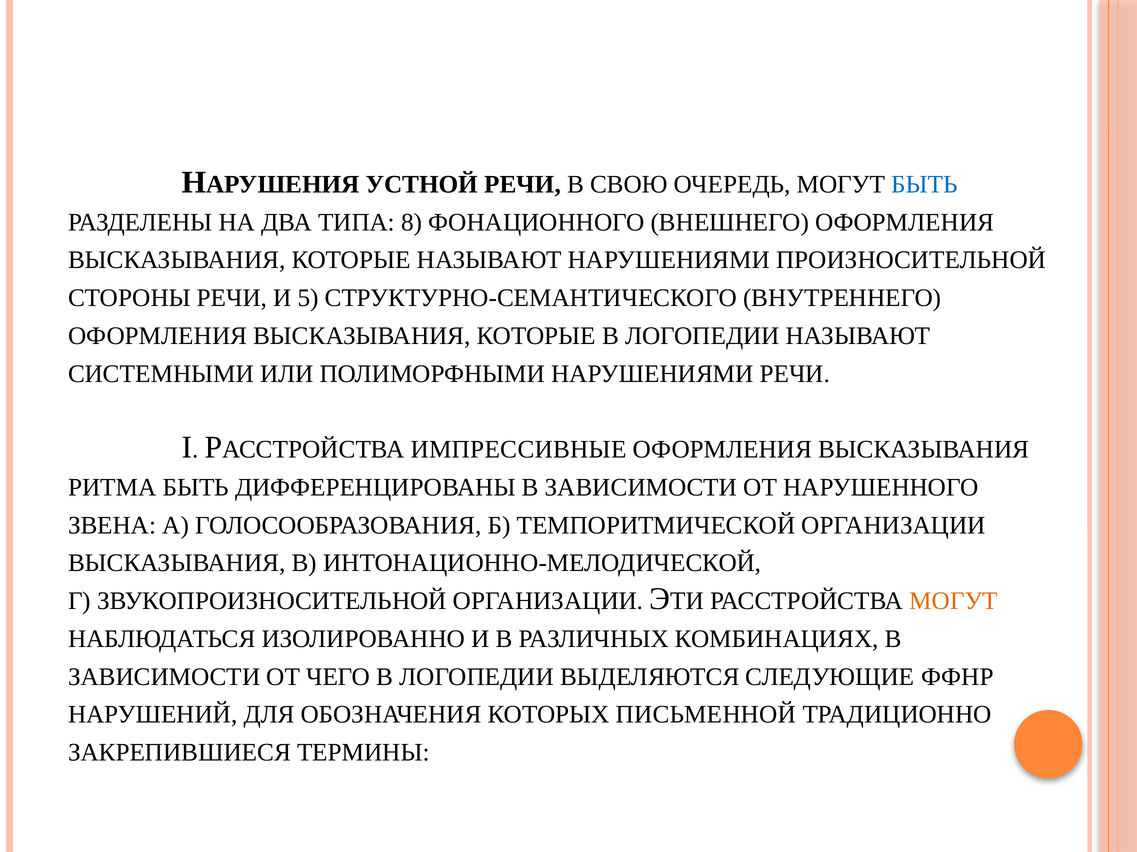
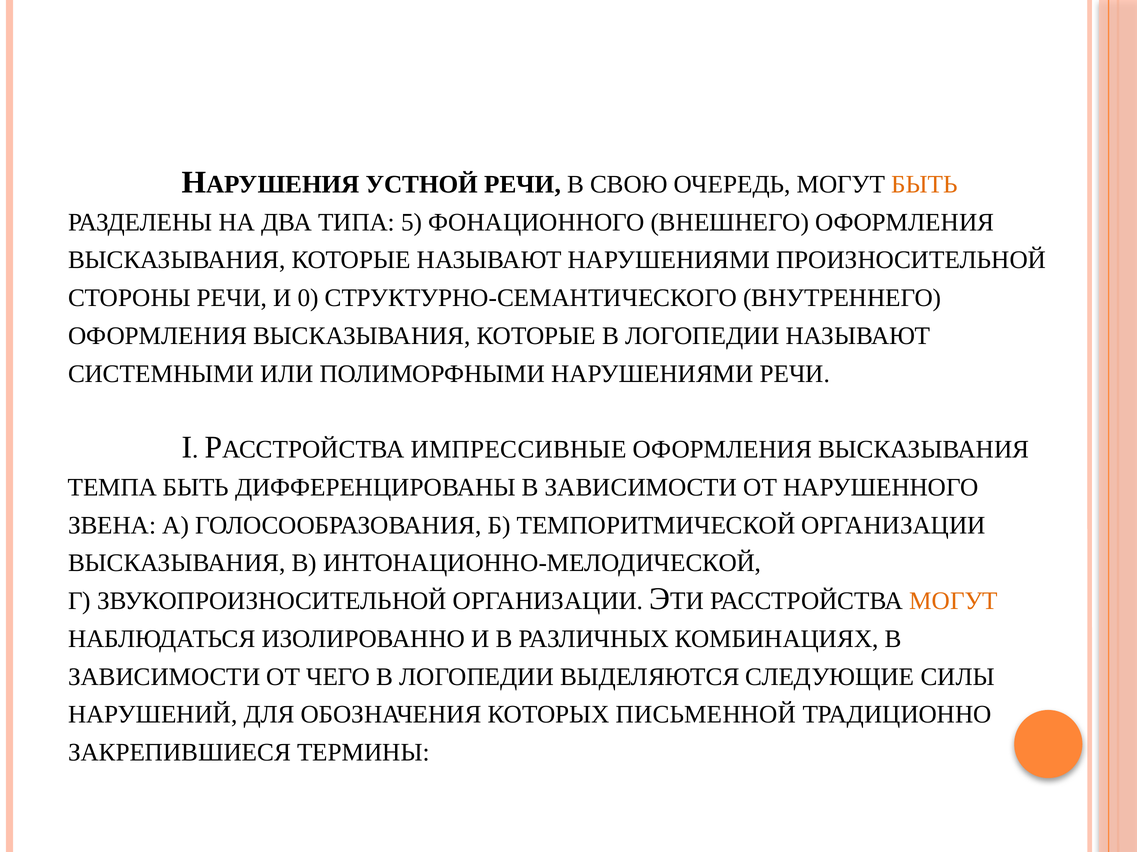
БЫТЬ at (925, 184) colour: blue -> orange
8: 8 -> 5
5: 5 -> 0
РИТМА: РИТМА -> ТЕМПА
ФФНР: ФФНР -> СИЛЫ
